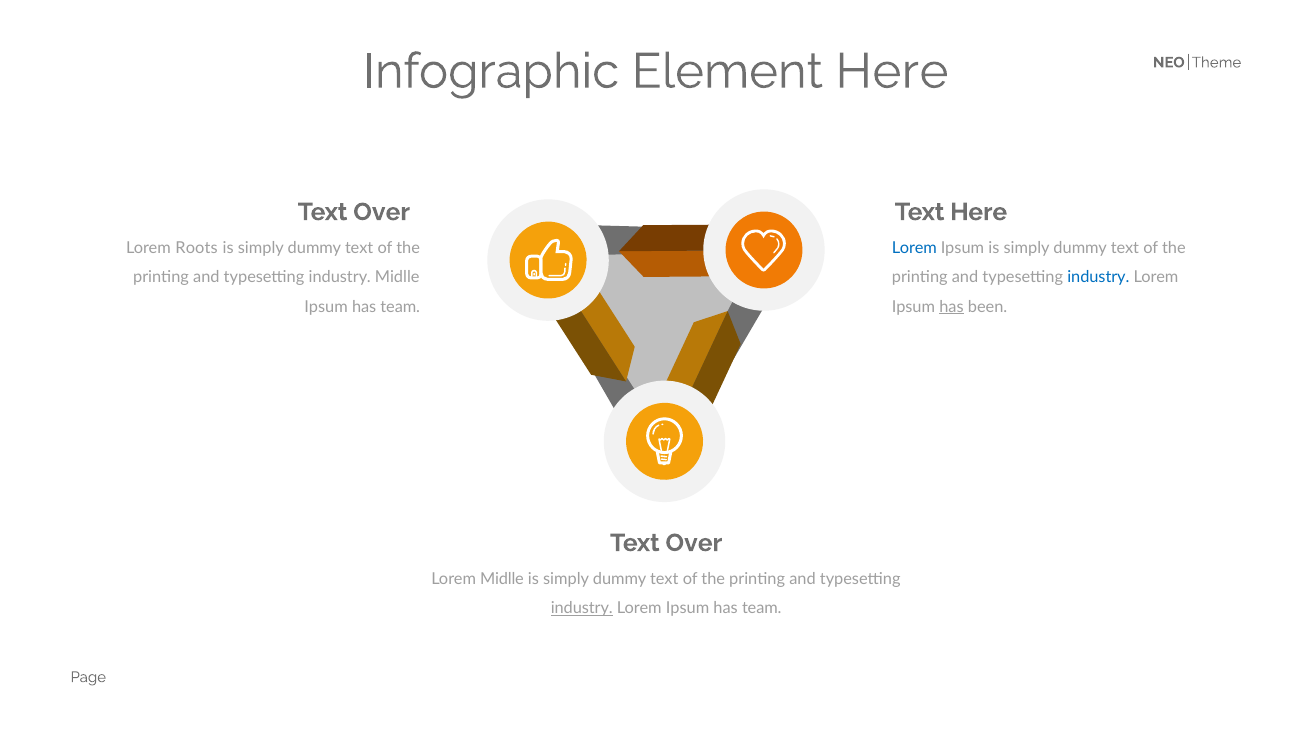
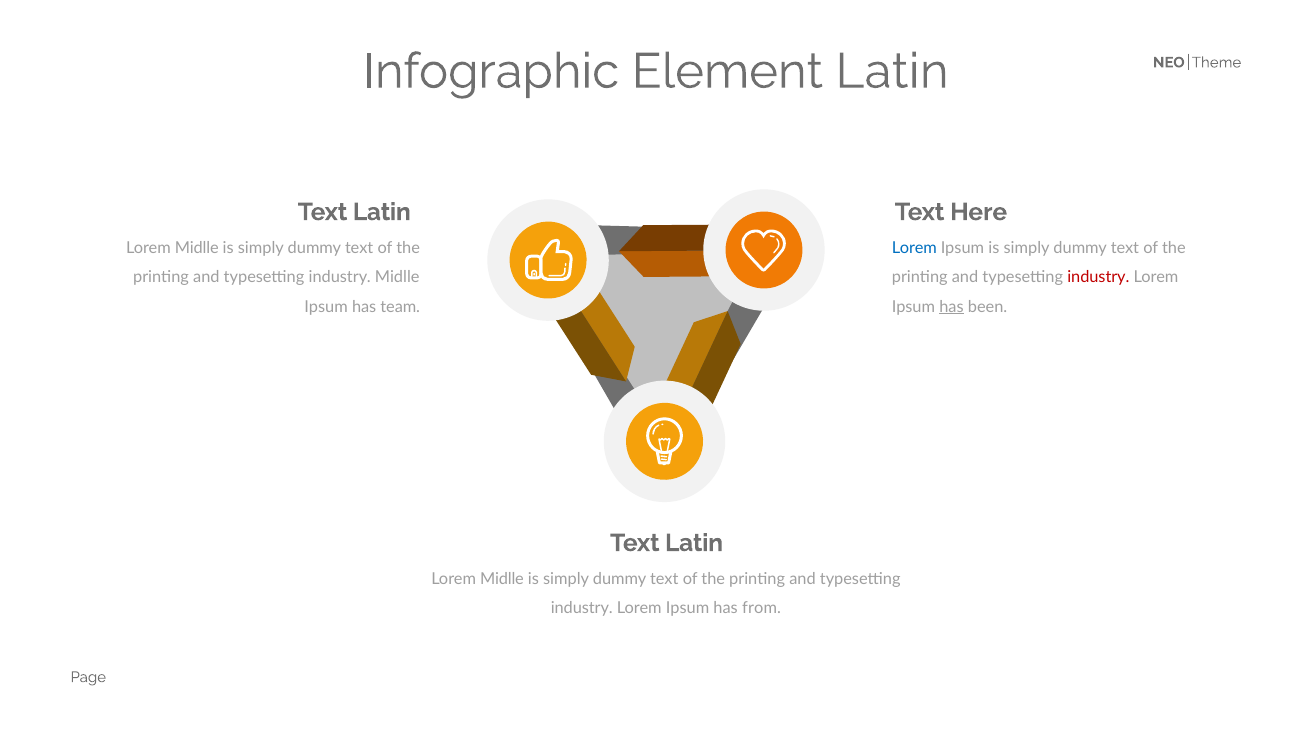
Element Here: Here -> Latin
Over at (382, 212): Over -> Latin
Roots at (197, 248): Roots -> Midlle
industry at (1098, 277) colour: blue -> red
Over at (694, 543): Over -> Latin
industry at (582, 608) underline: present -> none
Lorem Ipsum has team: team -> from
